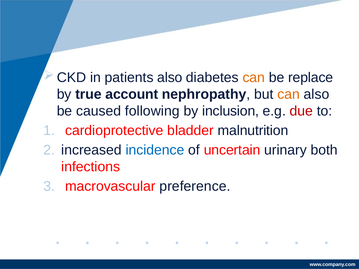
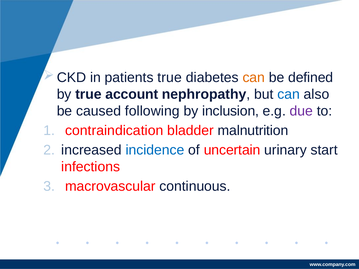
patients also: also -> true
replace: replace -> defined
can at (289, 94) colour: orange -> blue
due colour: red -> purple
cardioprotective: cardioprotective -> contraindication
both: both -> start
preference: preference -> continuous
